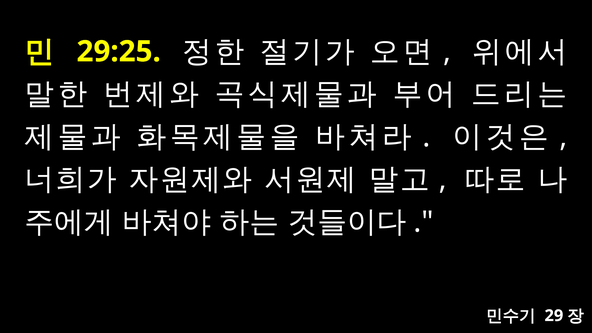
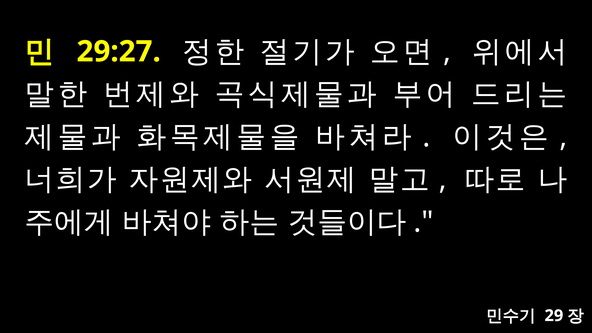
29:25: 29:25 -> 29:27
